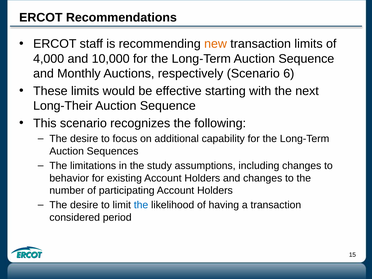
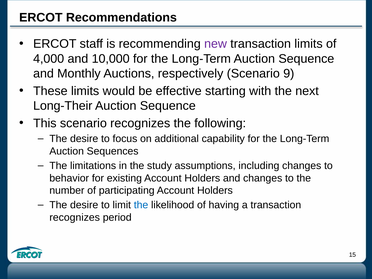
new colour: orange -> purple
6: 6 -> 9
considered at (75, 217): considered -> recognizes
